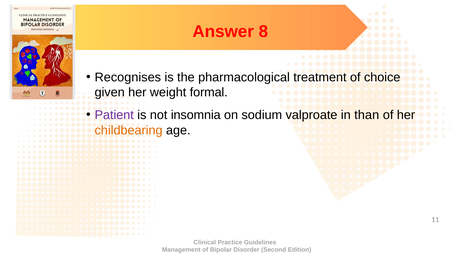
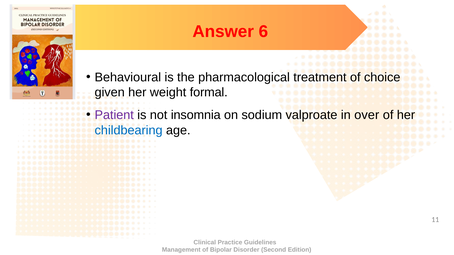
8: 8 -> 6
Recognises: Recognises -> Behavioural
than: than -> over
childbearing colour: orange -> blue
